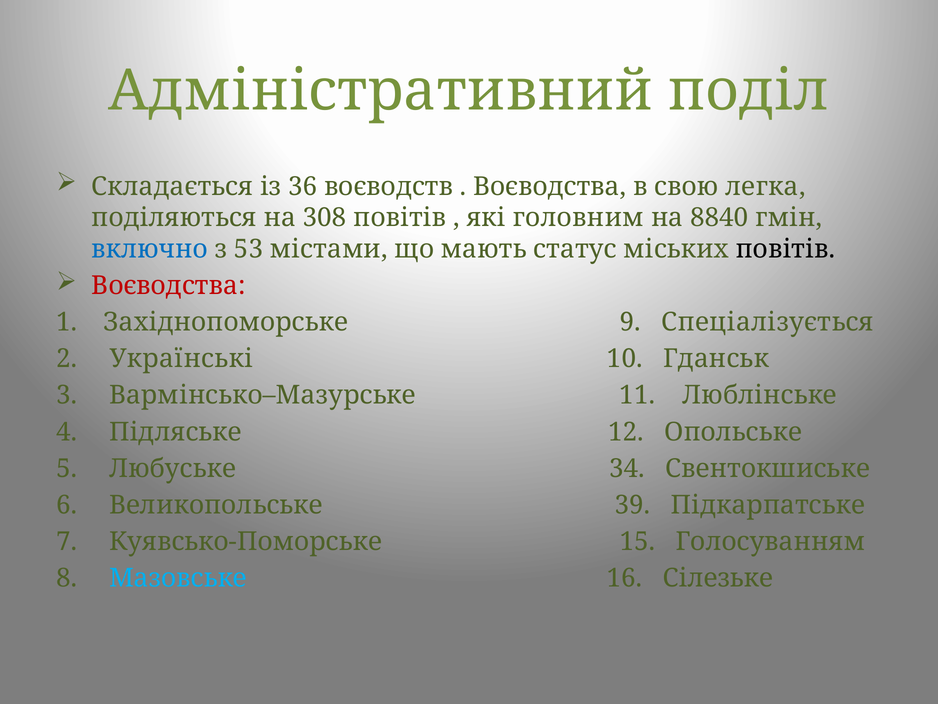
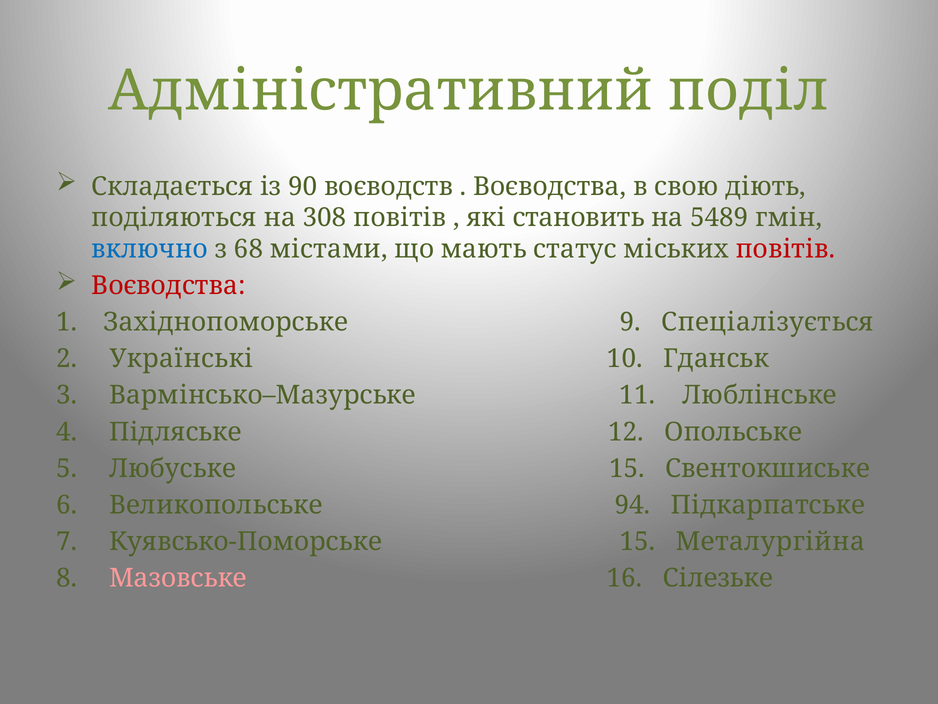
36: 36 -> 90
легка: легка -> діють
головним: головним -> становить
8840: 8840 -> 5489
53: 53 -> 68
повітів at (786, 249) colour: black -> red
Любуське 34: 34 -> 15
39: 39 -> 94
Голосуванням: Голосуванням -> Металургійна
Мазовське colour: light blue -> pink
